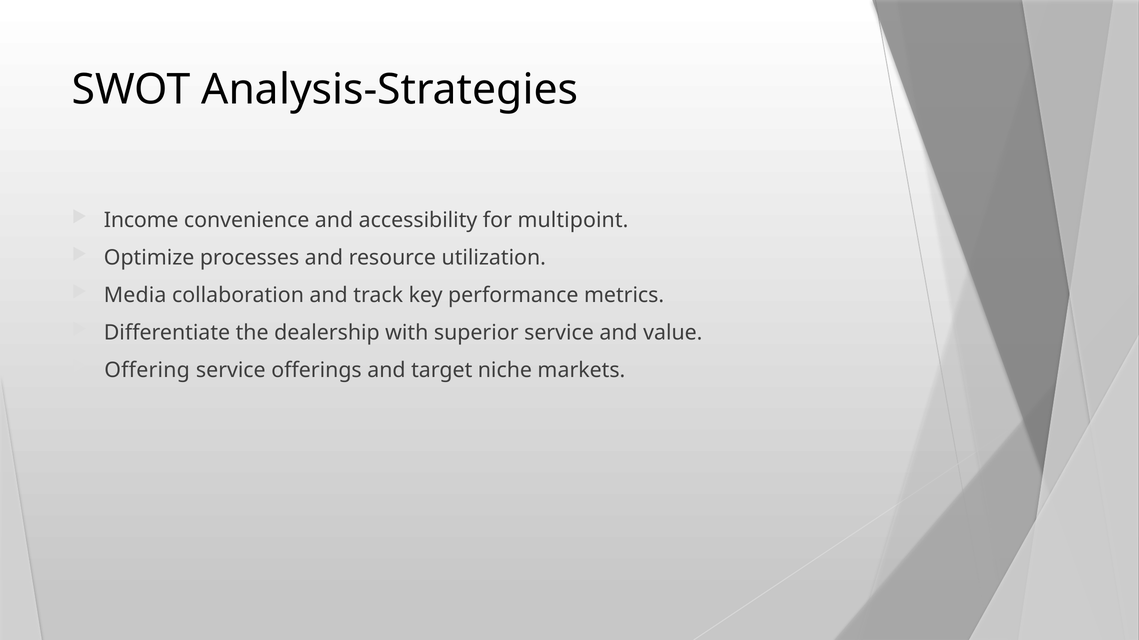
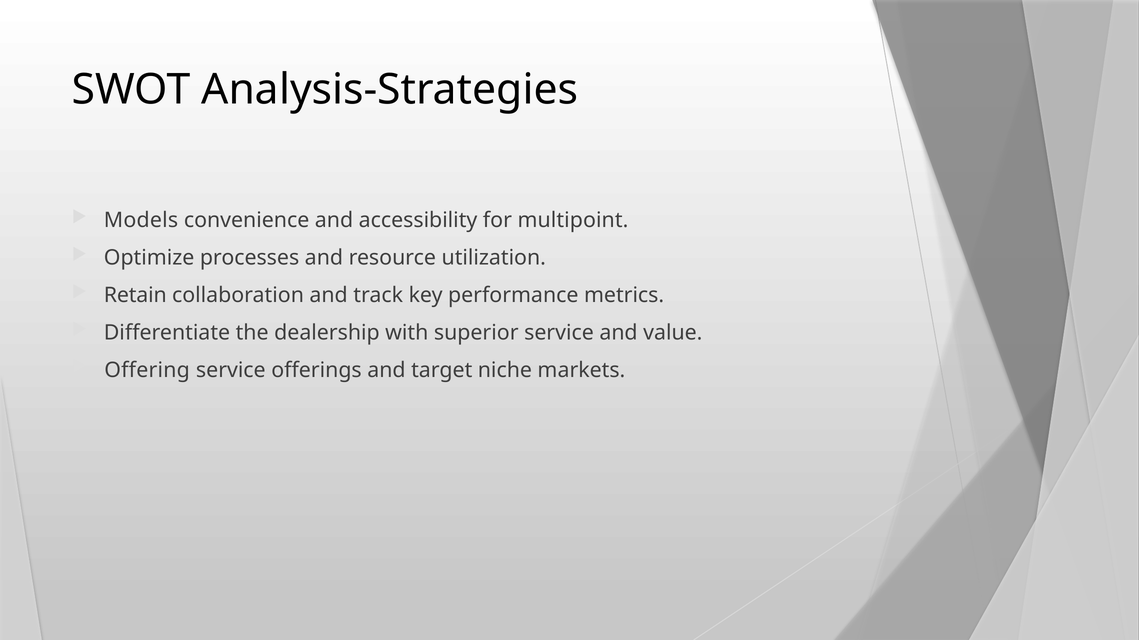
Income: Income -> Models
Media: Media -> Retain
